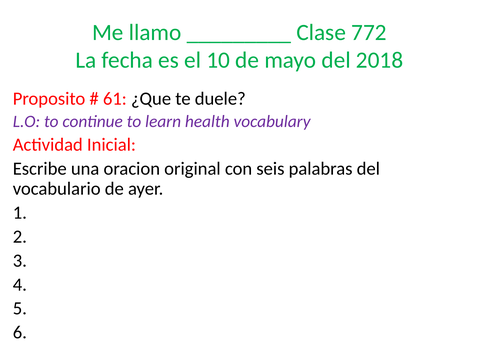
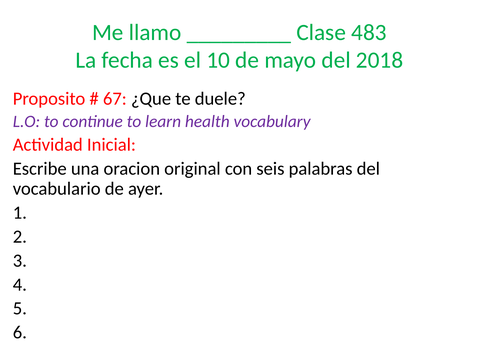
772: 772 -> 483
61: 61 -> 67
